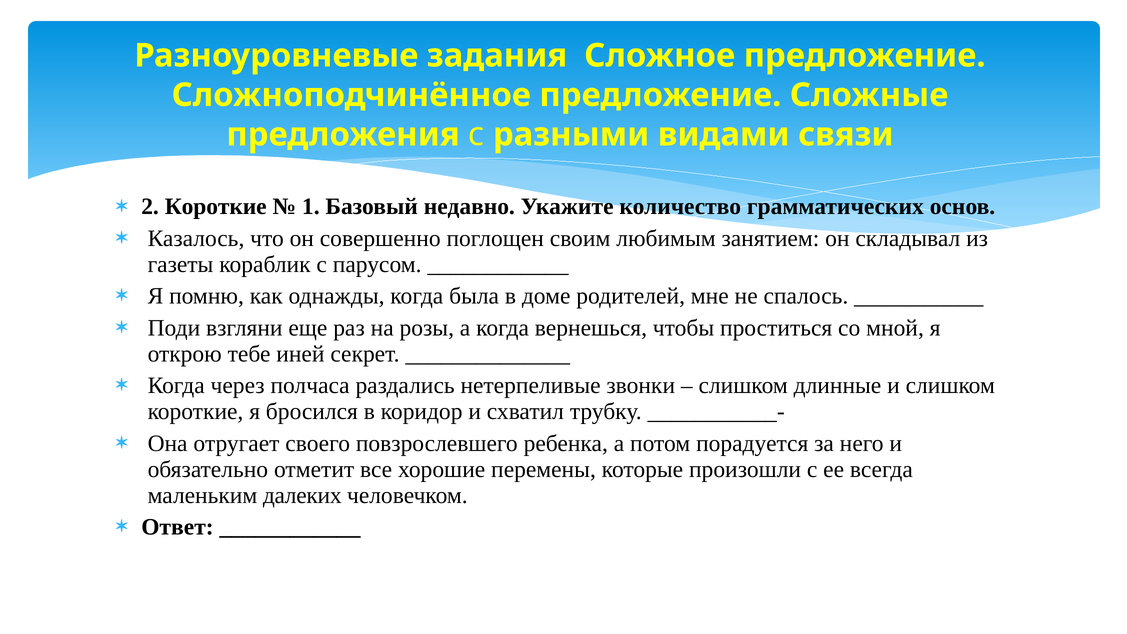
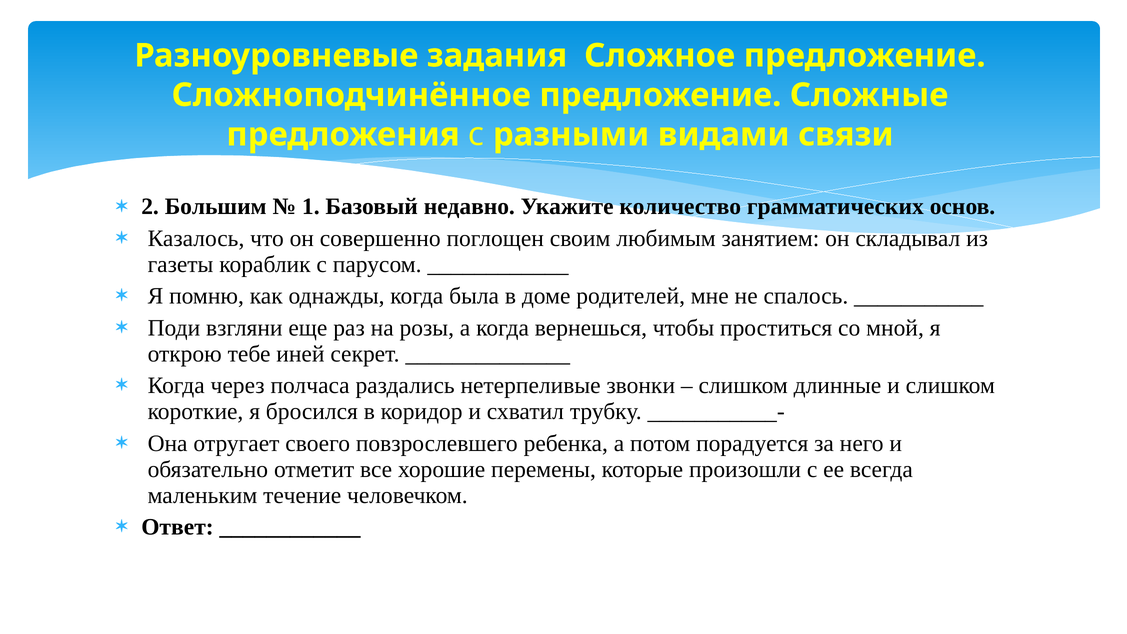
2 Короткие: Короткие -> Большим
далеких: далеких -> течение
